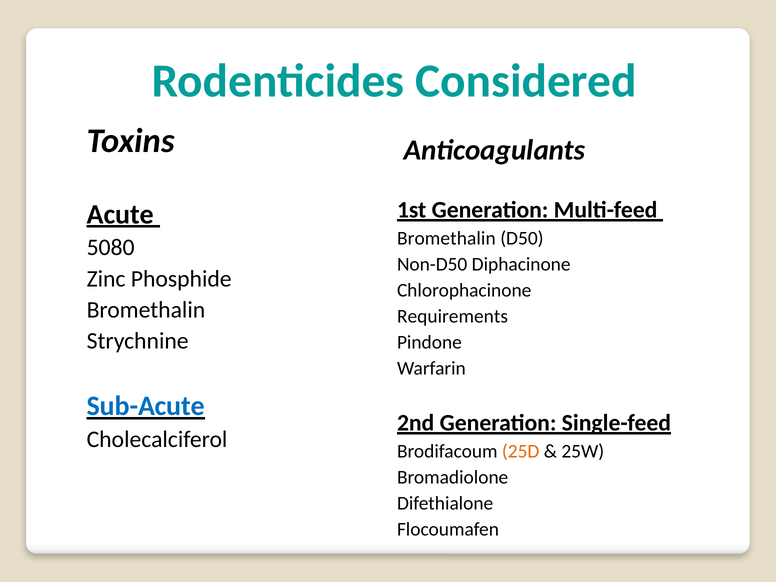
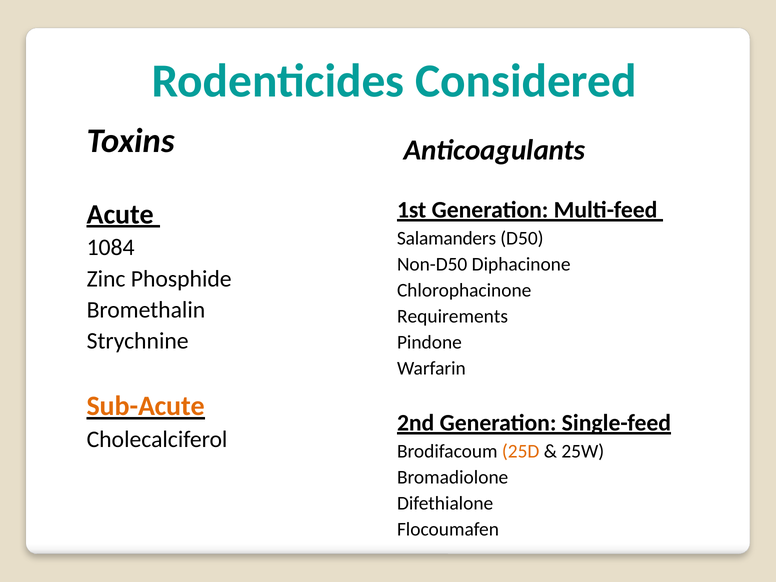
Bromethalin at (446, 238): Bromethalin -> Salamanders
5080: 5080 -> 1084
Sub-Acute colour: blue -> orange
